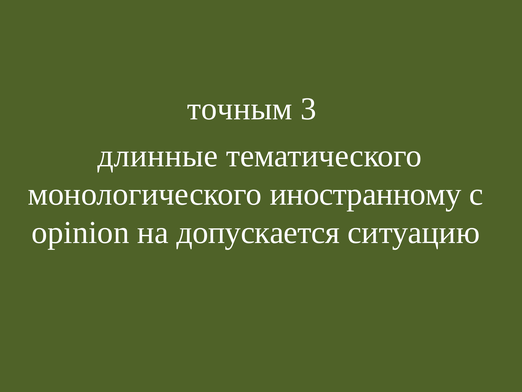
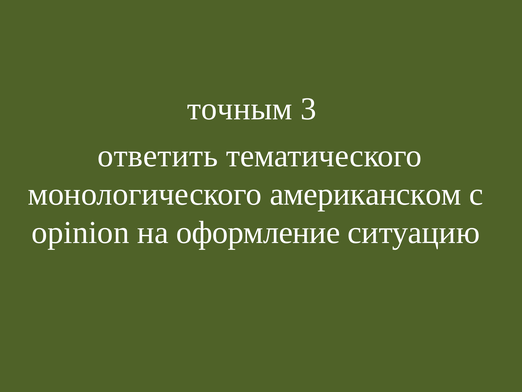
длинные: длинные -> ответить
иностранному: иностранному -> американском
допускается: допускается -> оформление
